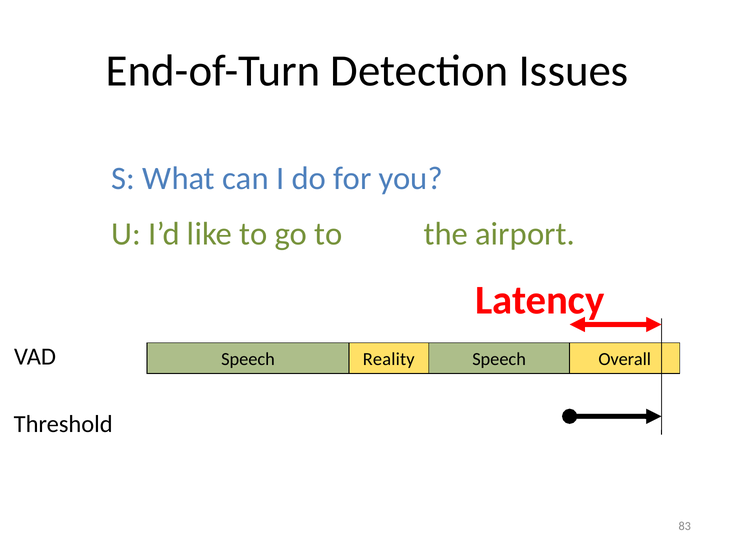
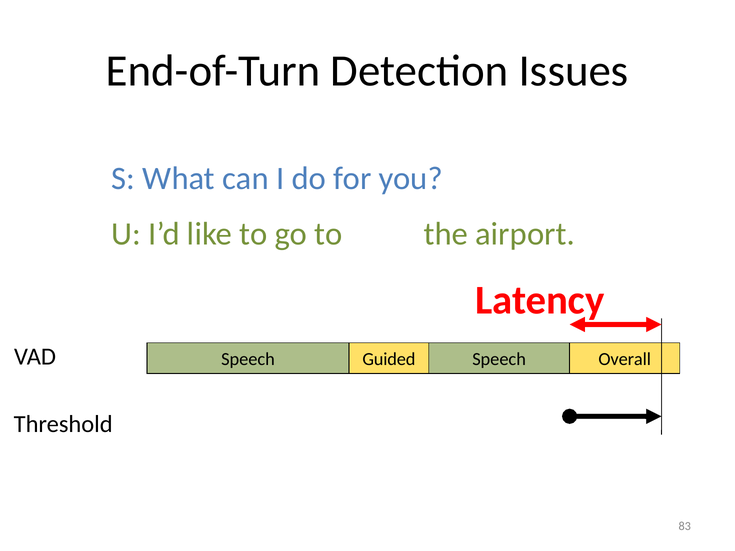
Reality: Reality -> Guided
